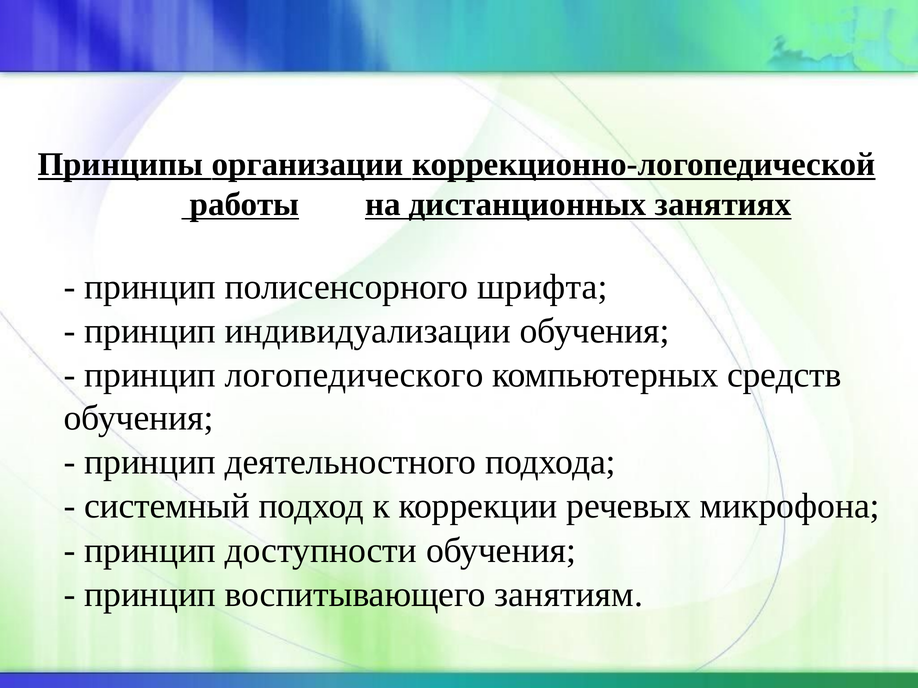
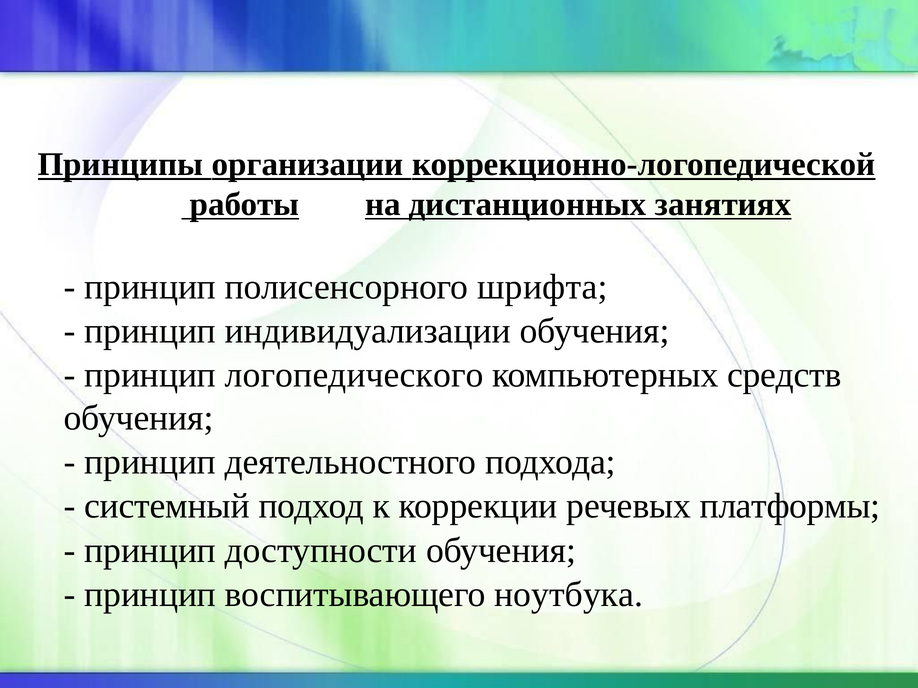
микрофона: микрофона -> платформы
занятиям: занятиям -> ноутбука
